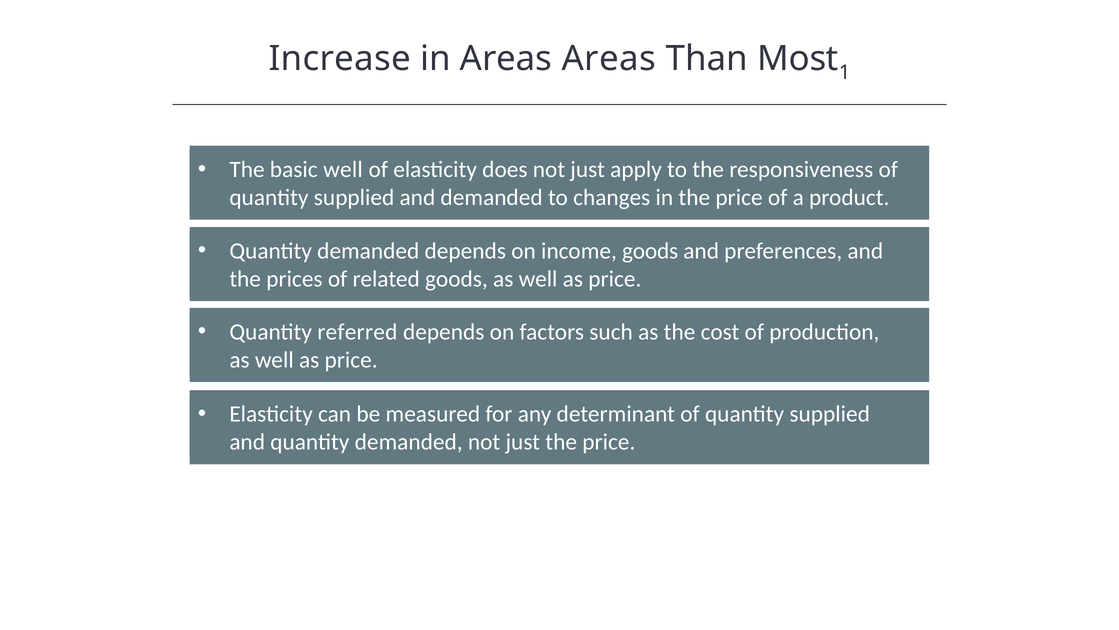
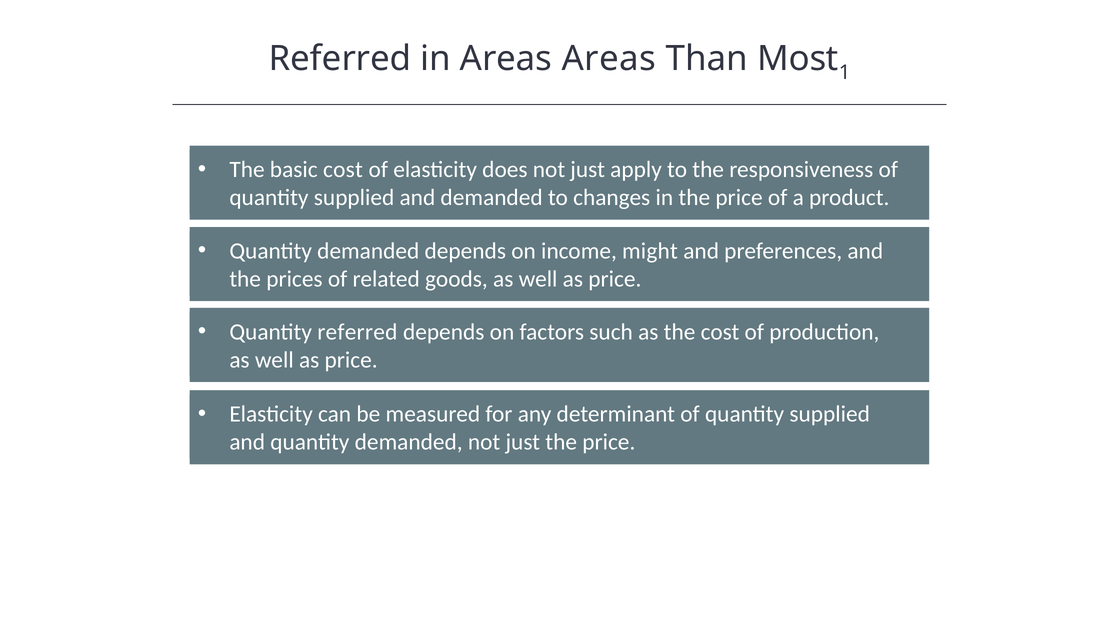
Increase at (340, 59): Increase -> Referred
basic well: well -> cost
income goods: goods -> might
